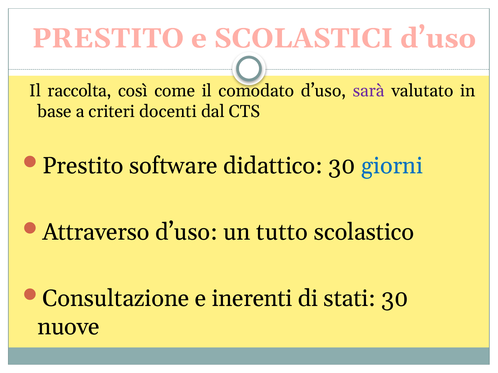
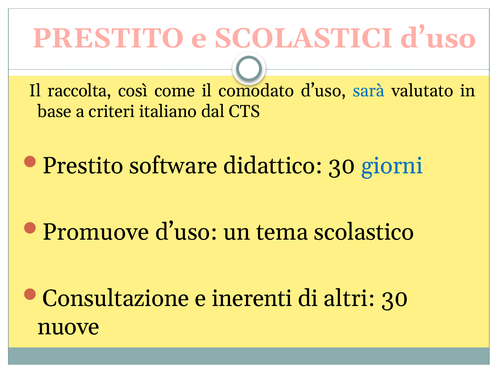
sarà colour: purple -> blue
docenti: docenti -> italiano
Attraverso: Attraverso -> Promuove
tutto: tutto -> tema
stati: stati -> altri
